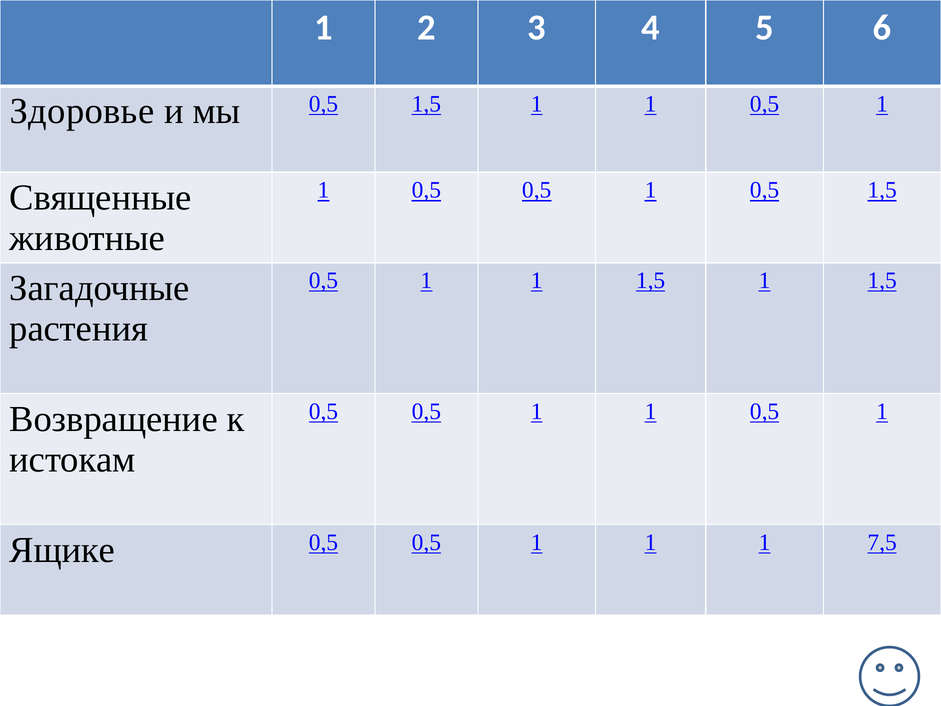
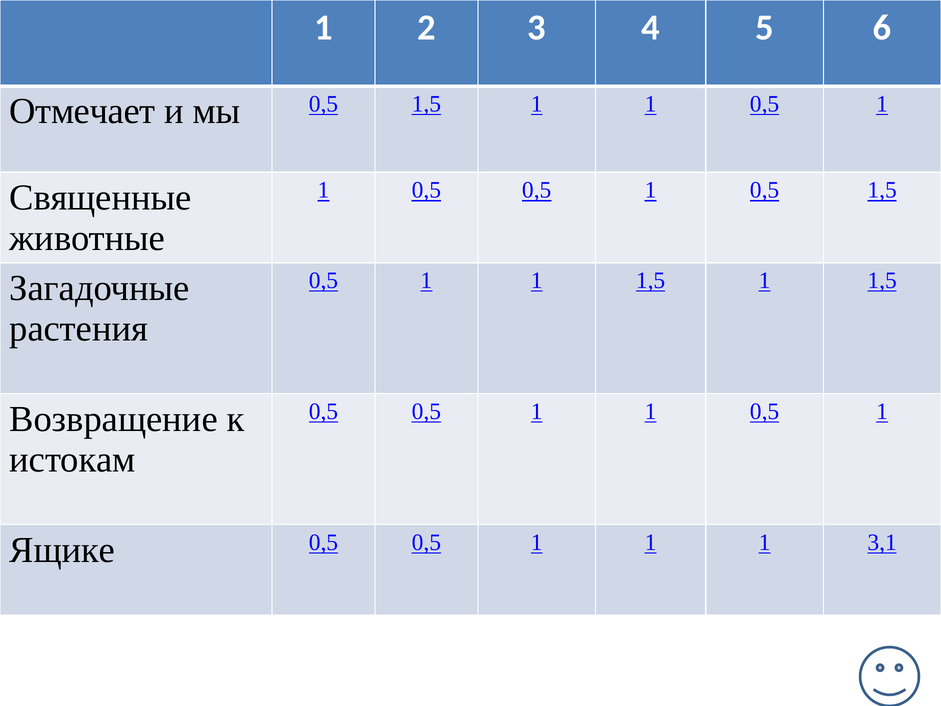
Здоровье: Здоровье -> Отмечает
7,5: 7,5 -> 3,1
